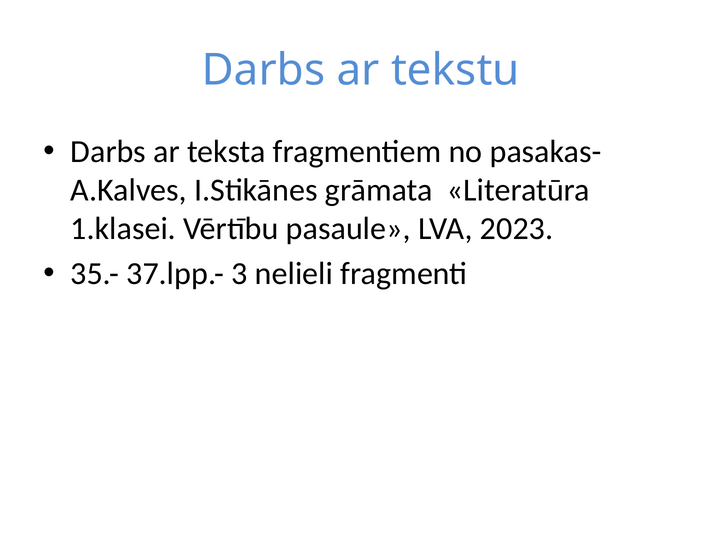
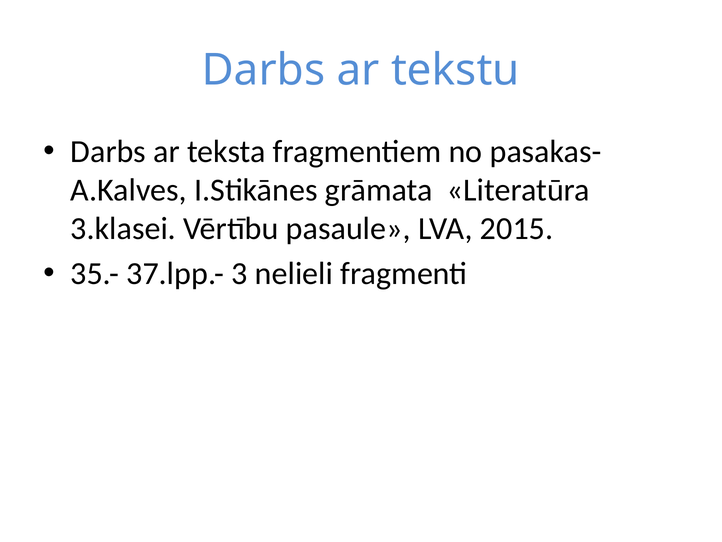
1.klasei: 1.klasei -> 3.klasei
2023: 2023 -> 2015
